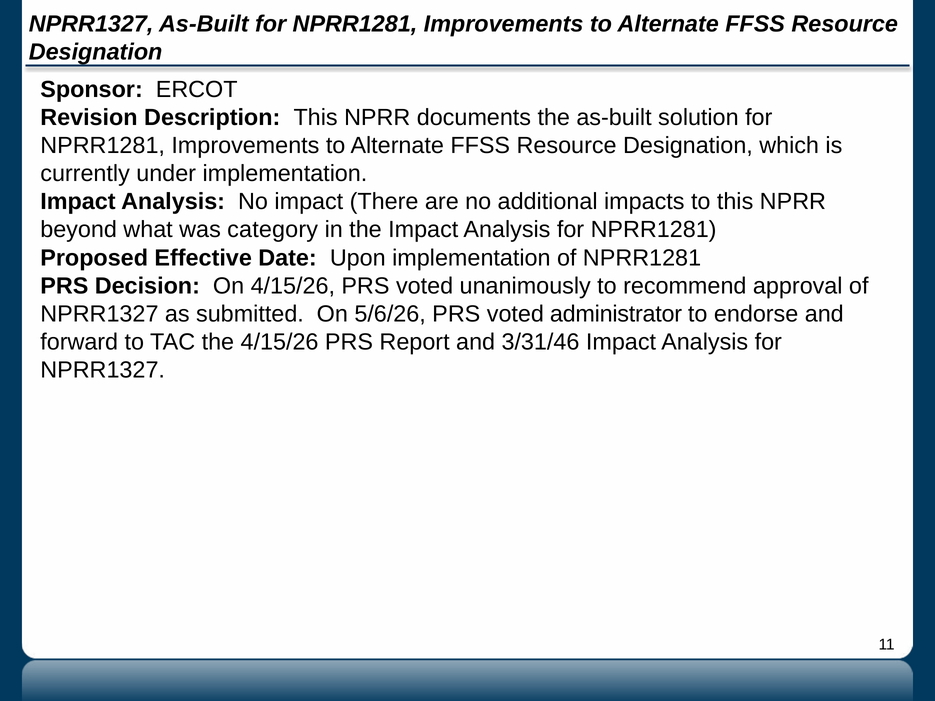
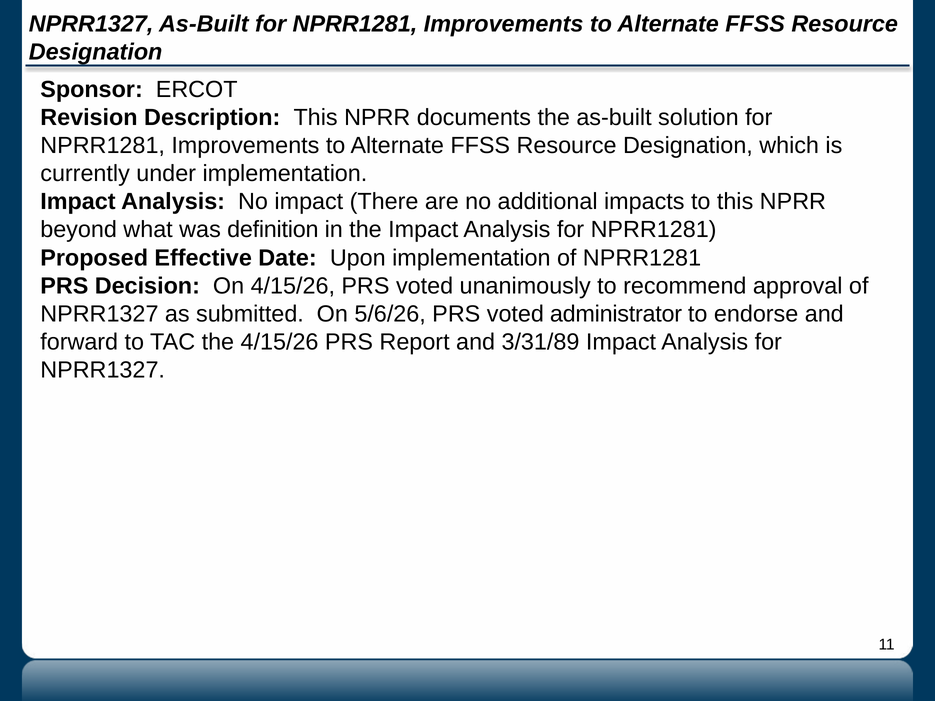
category: category -> definition
3/31/46: 3/31/46 -> 3/31/89
